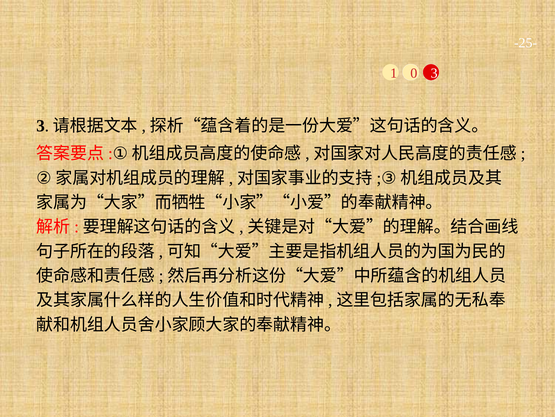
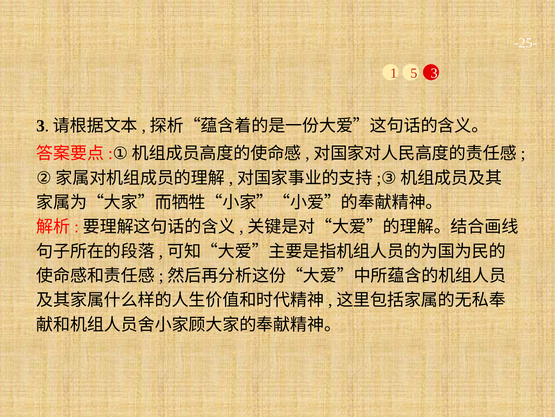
0: 0 -> 5
